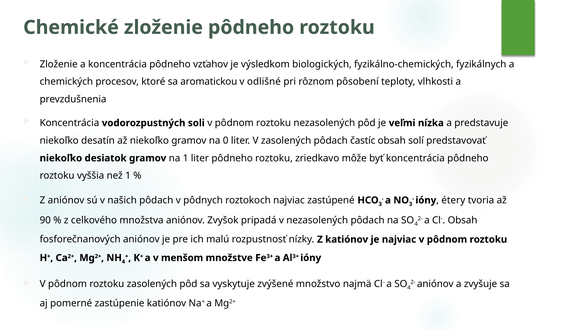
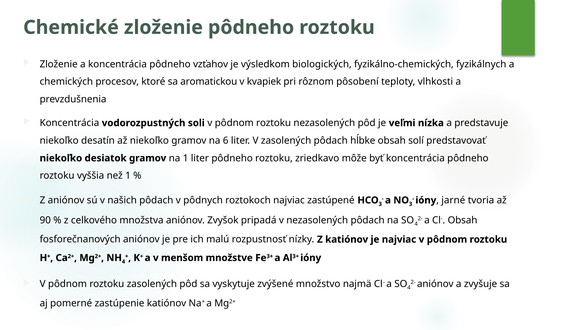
odlišné: odlišné -> kvapiek
0: 0 -> 6
častíc: častíc -> hĺbke
étery: étery -> jarné
